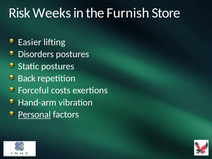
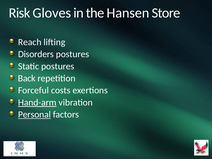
Weeks: Weeks -> Gloves
Furnish: Furnish -> Hansen
Easier: Easier -> Reach
Hand-arm underline: none -> present
